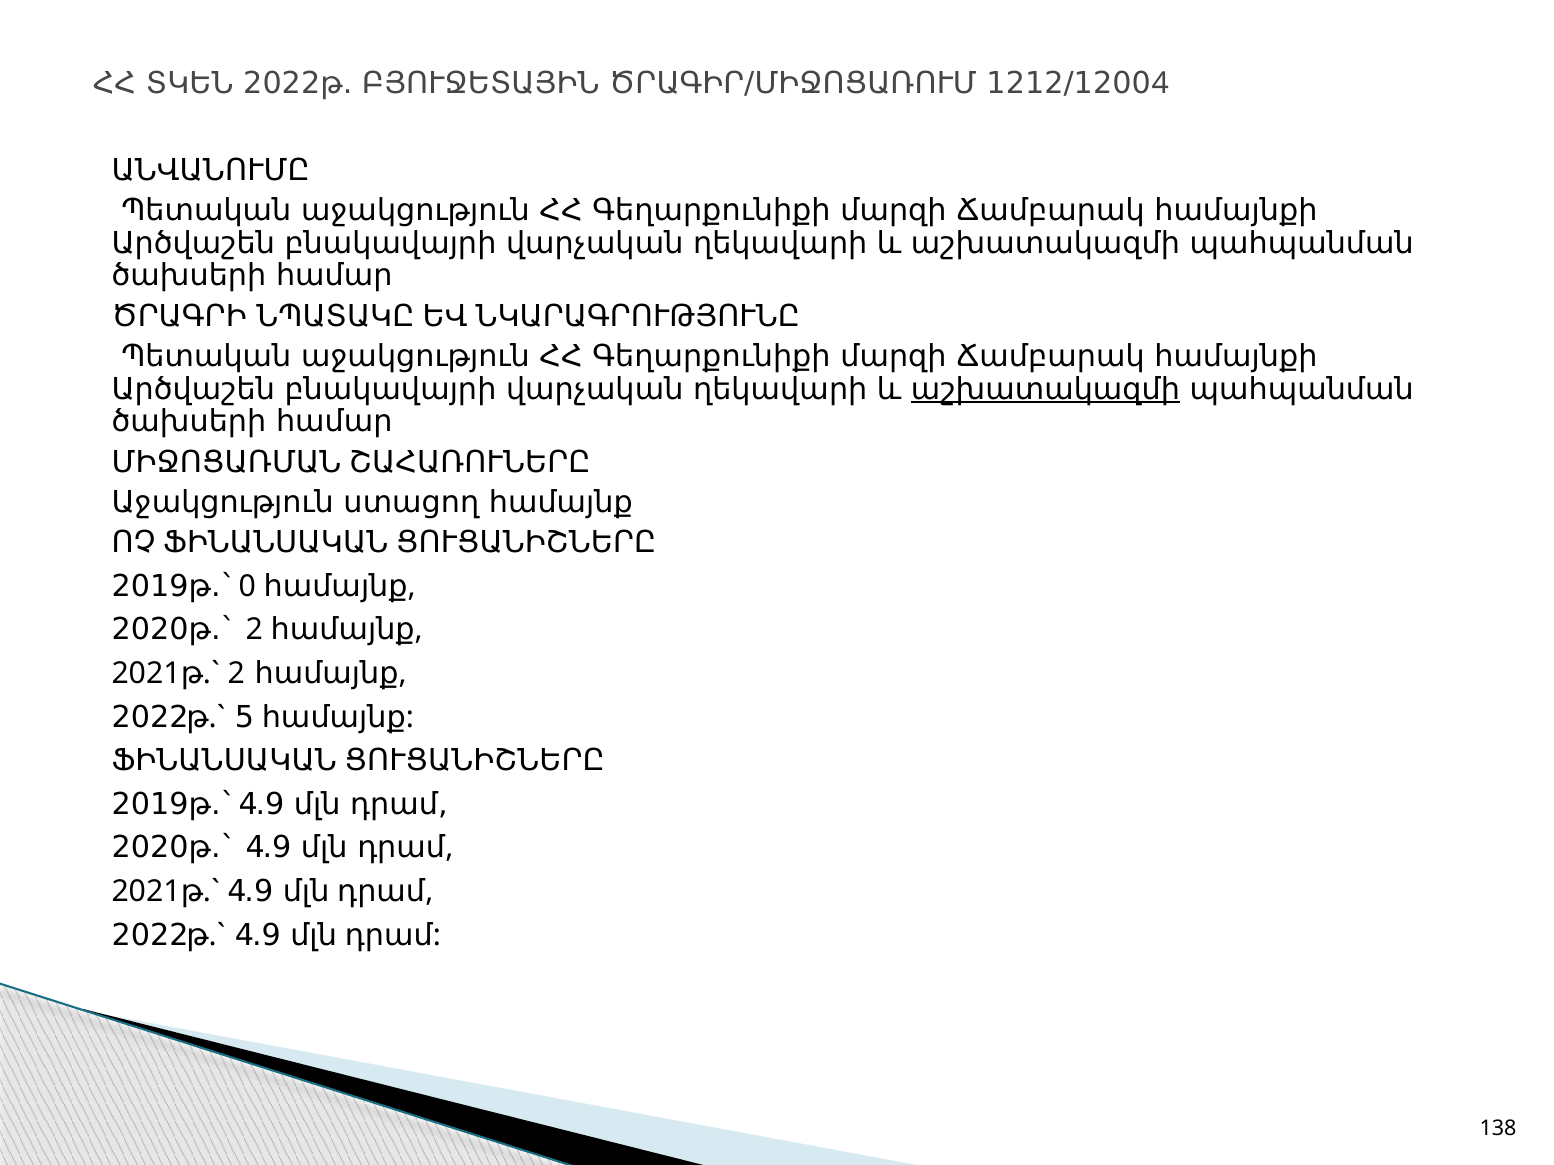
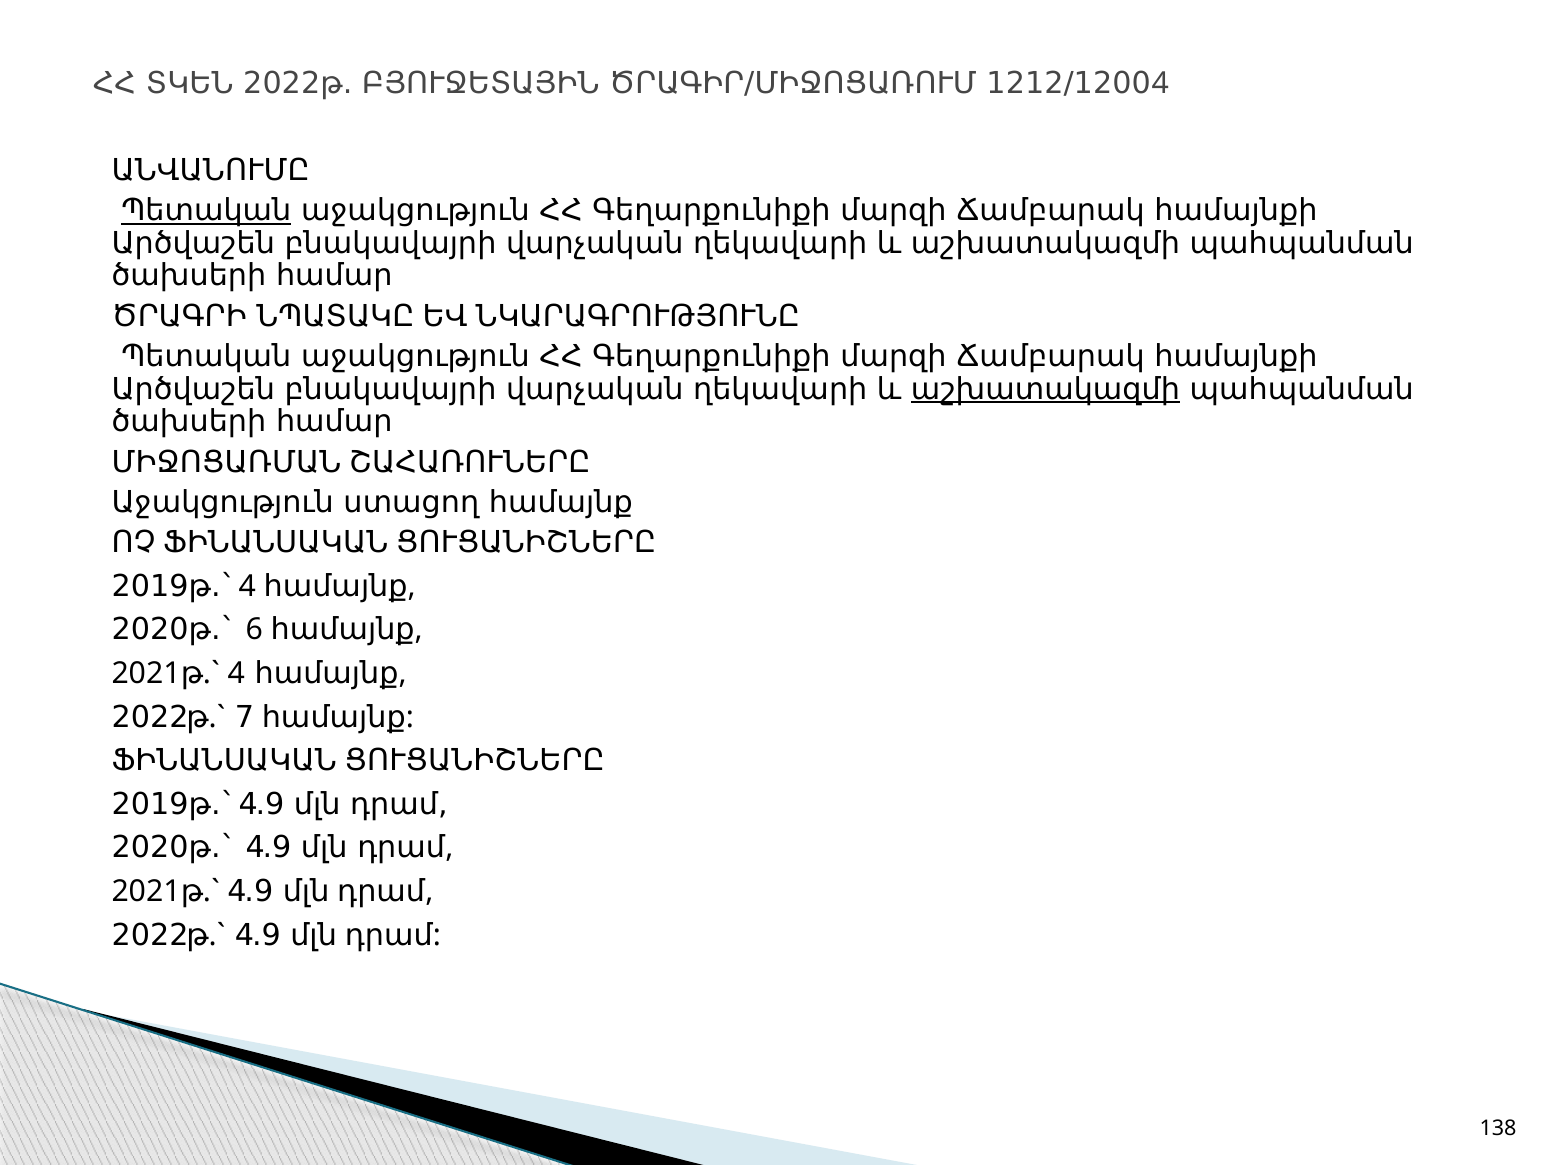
Պետական at (206, 211) underline: none -> present
0 at (247, 587): 0 -> 4
2 at (254, 630): 2 -> 6
2 at (236, 674): 2 -> 4
5: 5 -> 7
